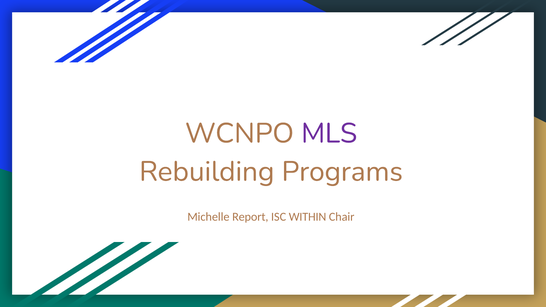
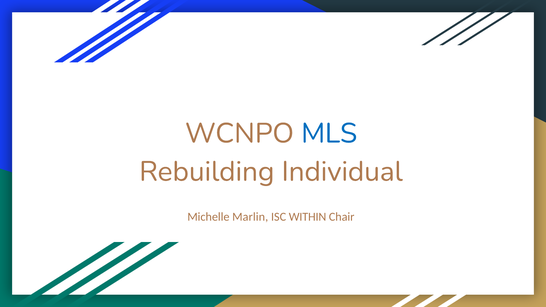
MLS colour: purple -> blue
Programs: Programs -> Individual
Report: Report -> Marlin
